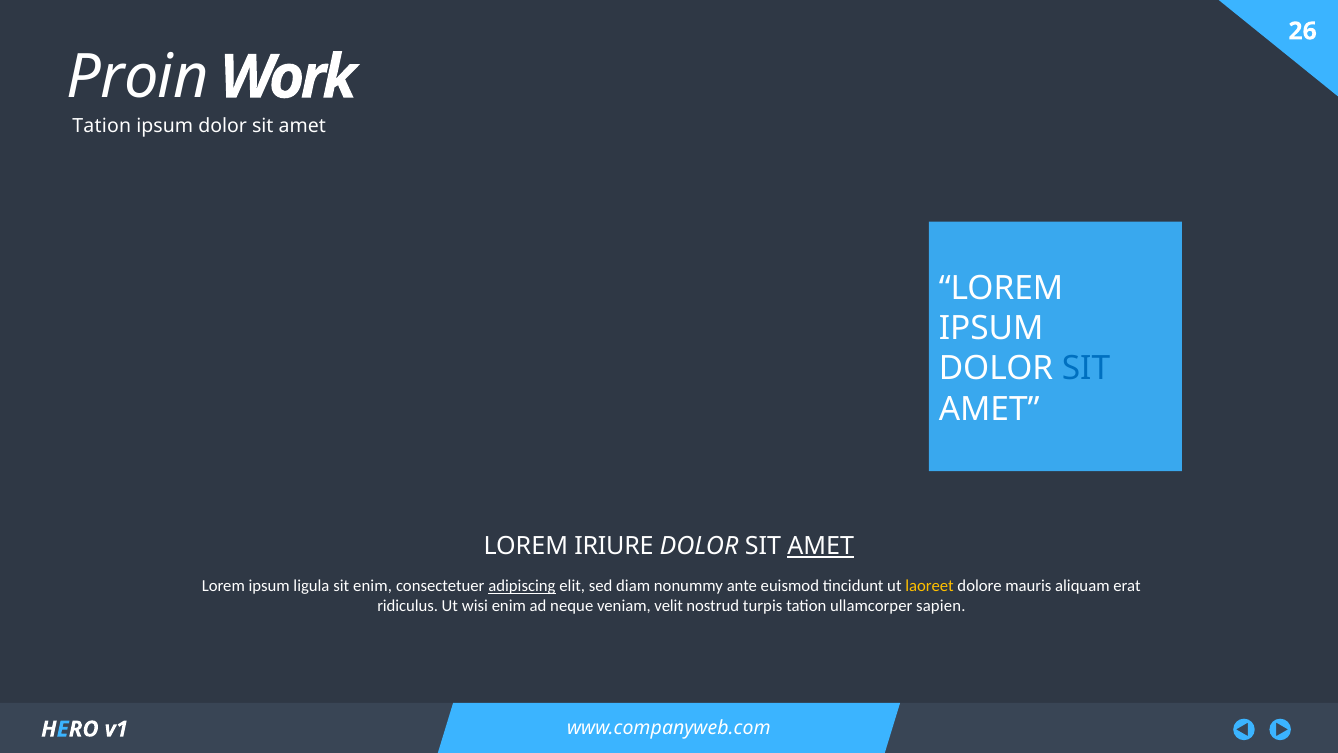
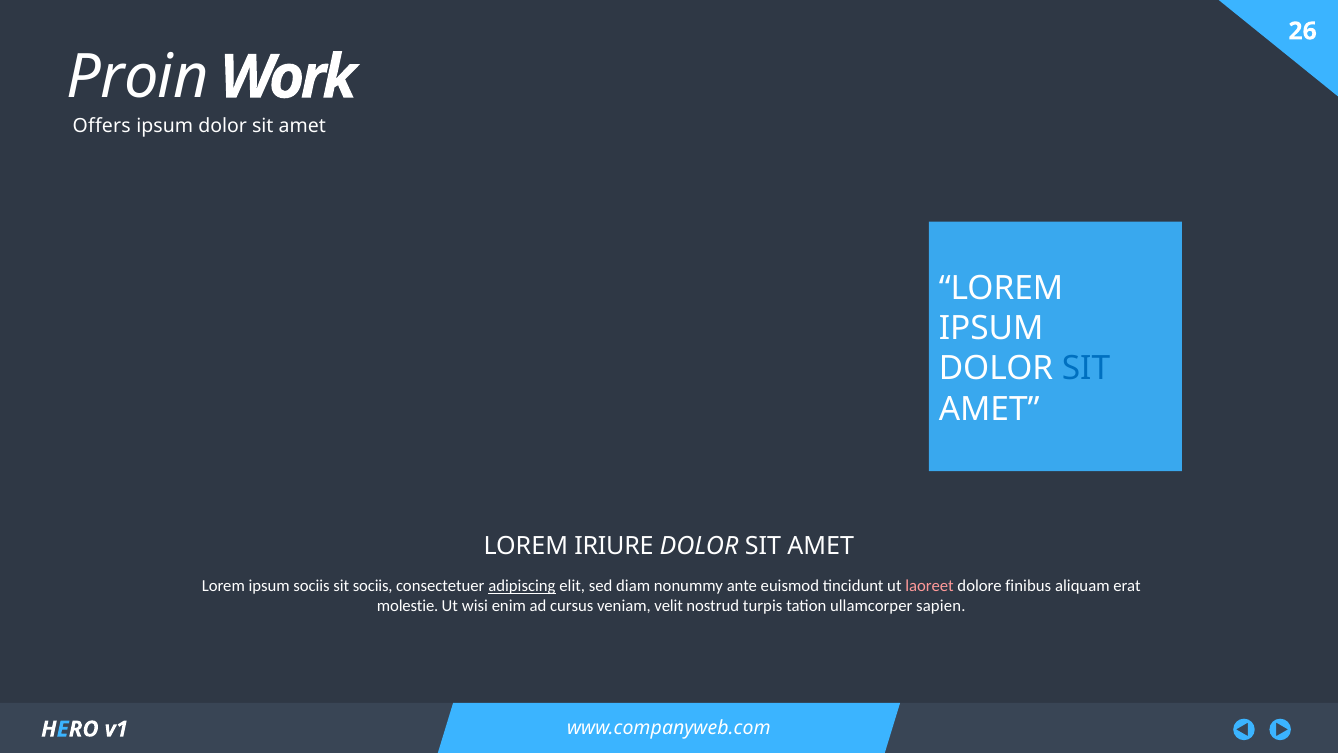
Tation at (102, 126): Tation -> Offers
AMET at (821, 546) underline: present -> none
ipsum ligula: ligula -> sociis
sit enim: enim -> sociis
laoreet colour: yellow -> pink
mauris: mauris -> finibus
ridiculus: ridiculus -> molestie
neque: neque -> cursus
